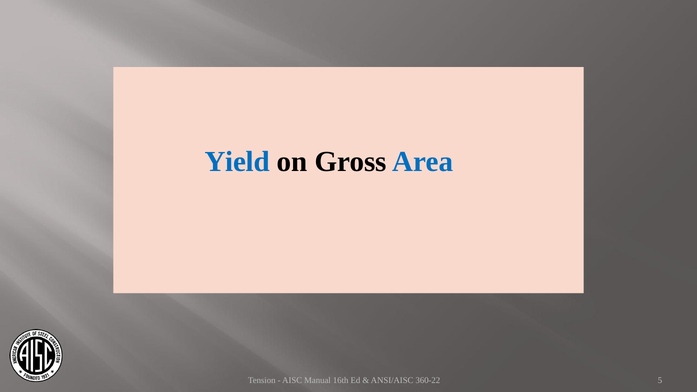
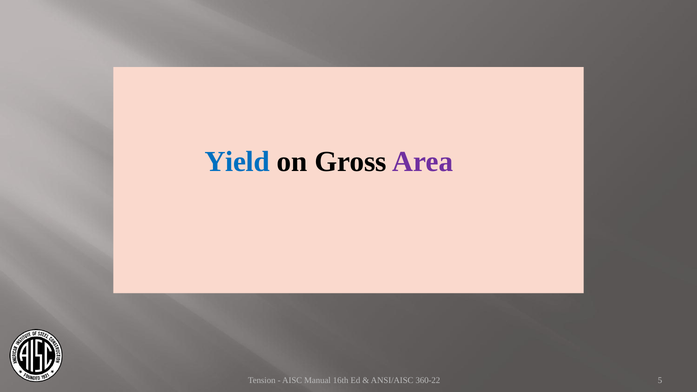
Area colour: blue -> purple
